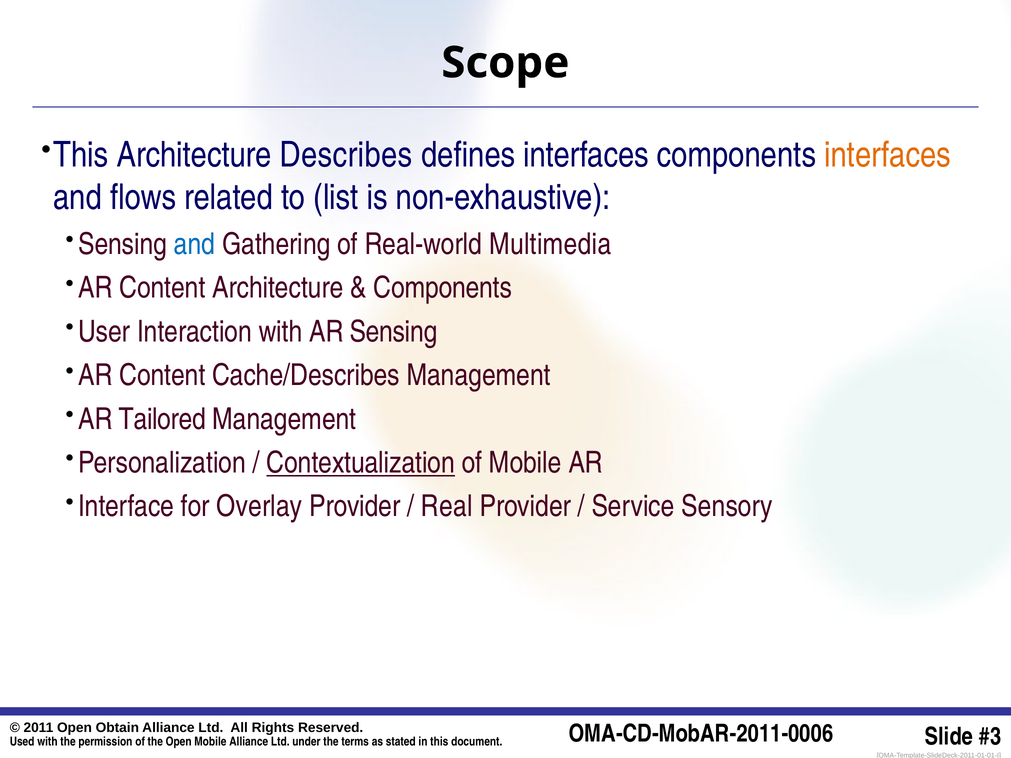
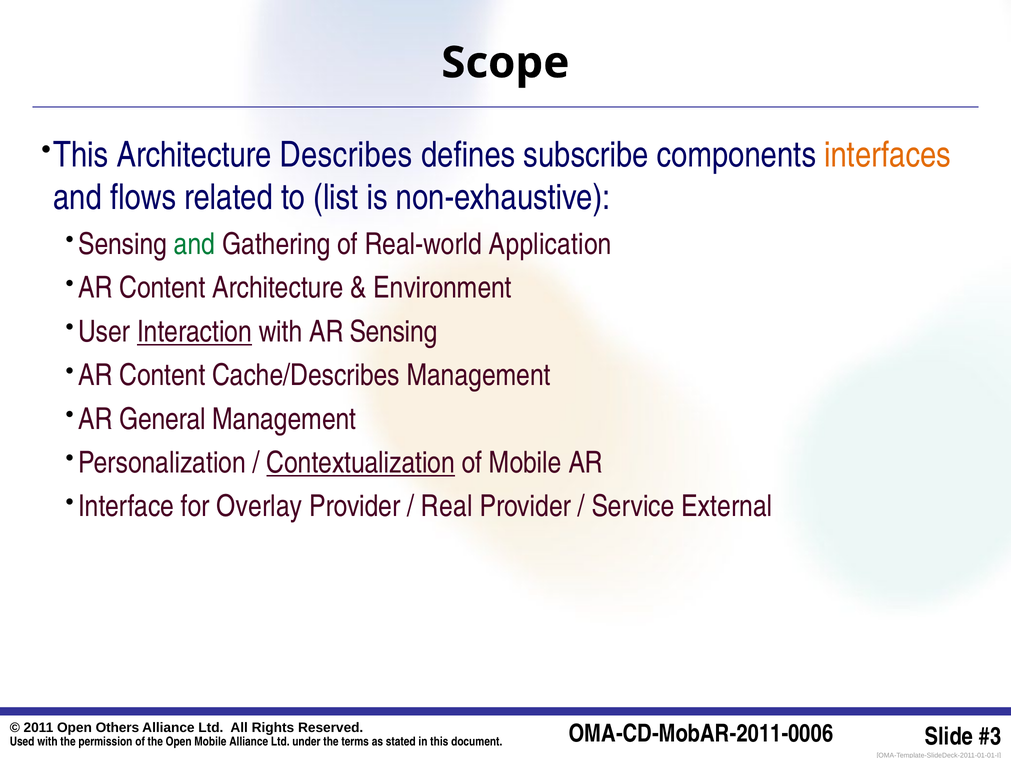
defines interfaces: interfaces -> subscribe
and at (195, 244) colour: blue -> green
Multimedia: Multimedia -> Application
Components at (443, 288): Components -> Environment
Interaction underline: none -> present
Tailored: Tailored -> General
Sensory: Sensory -> External
Obtain: Obtain -> Others
